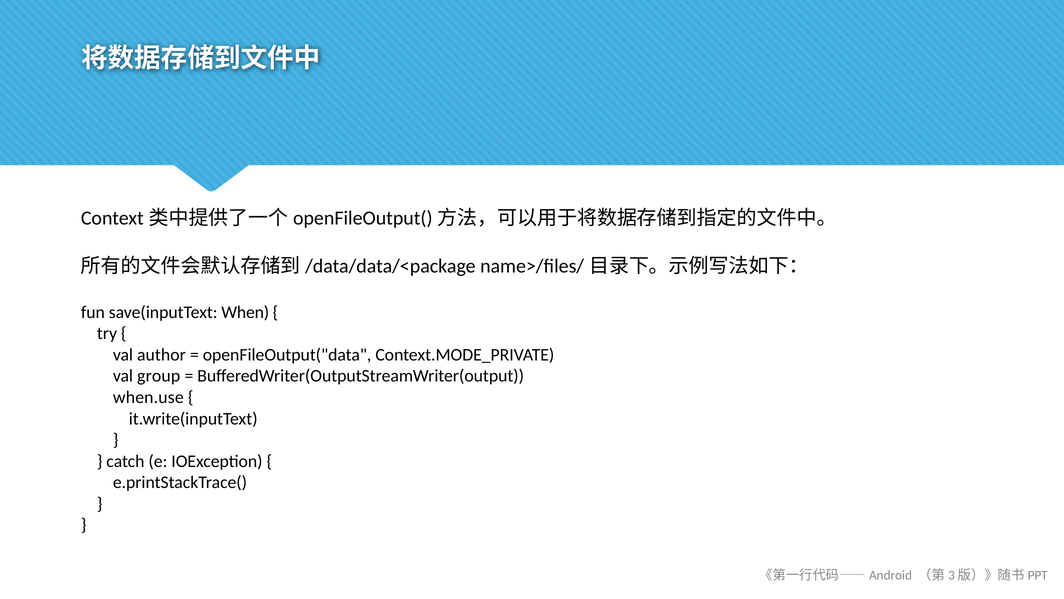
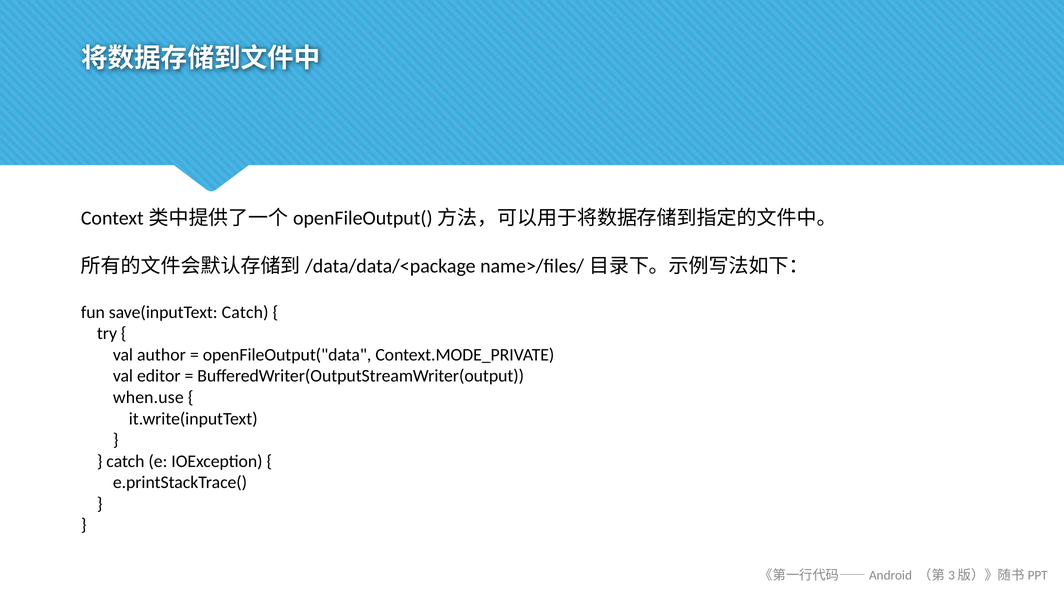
save(inputText When: When -> Catch
group: group -> editor
